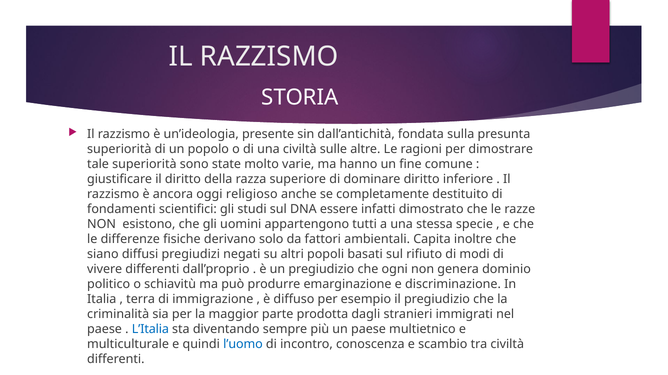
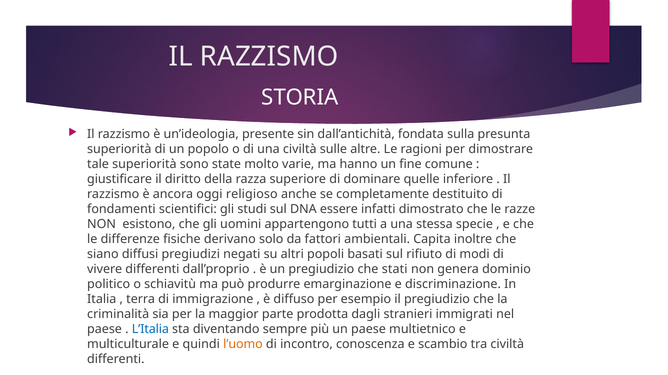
dominare diritto: diritto -> quelle
ogni: ogni -> stati
l’uomo colour: blue -> orange
